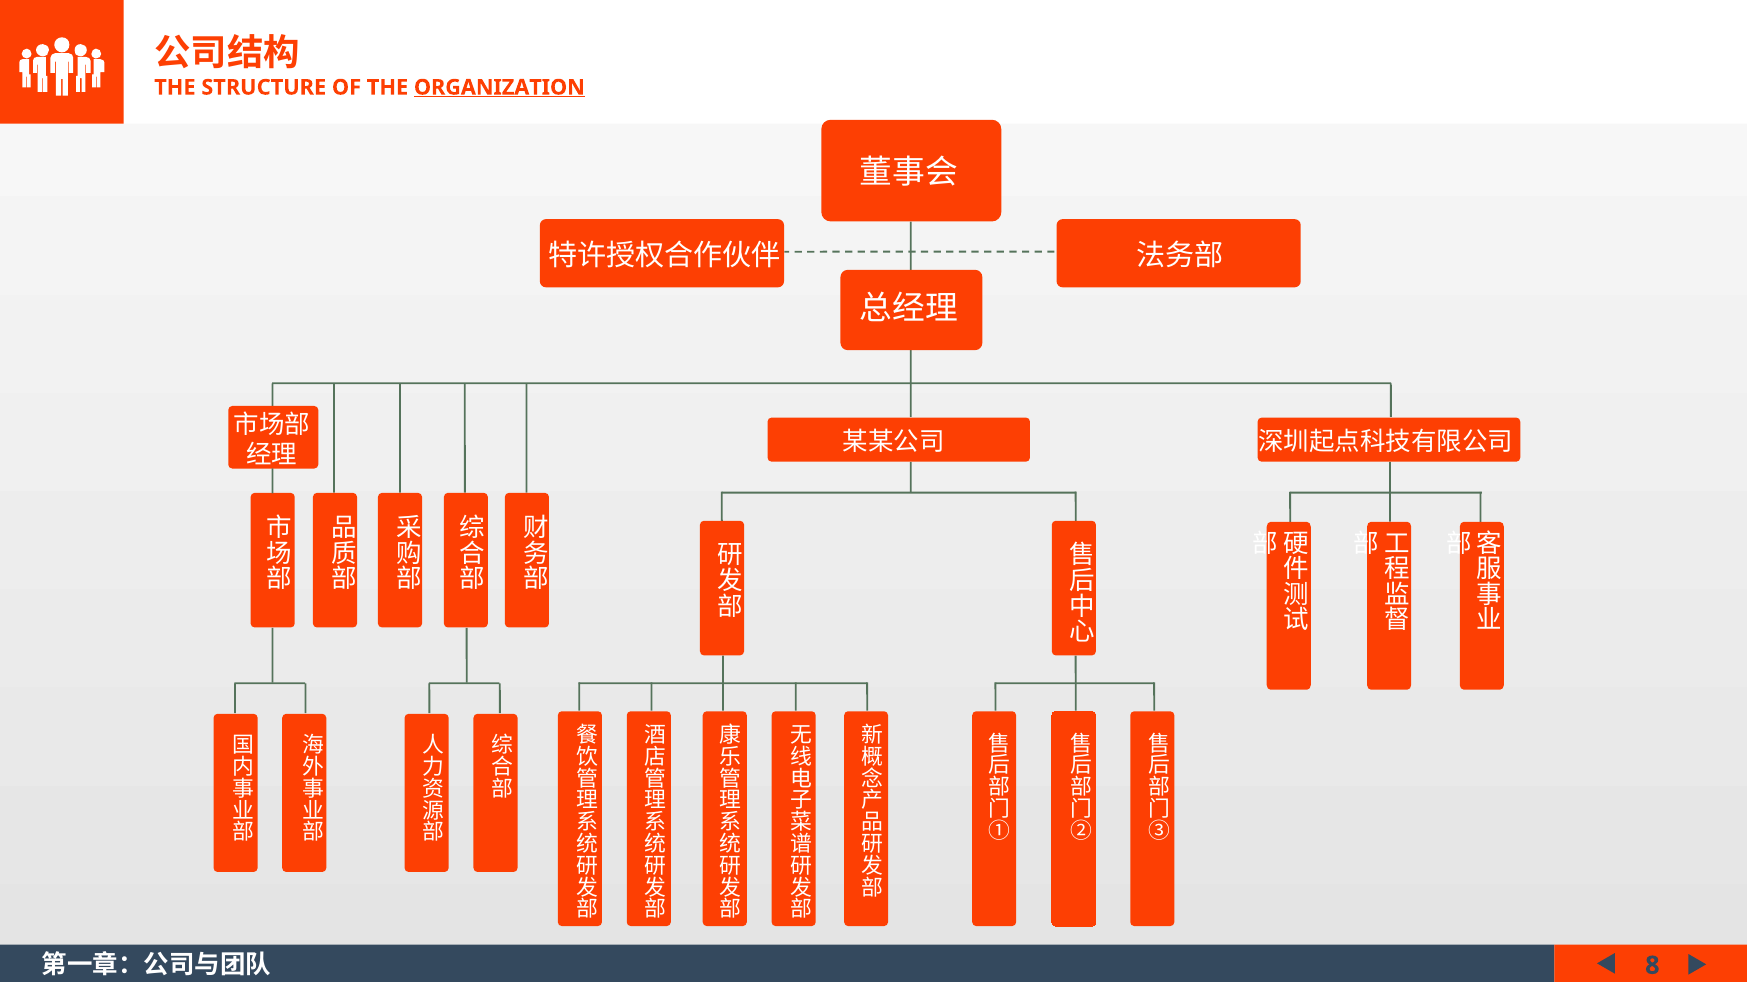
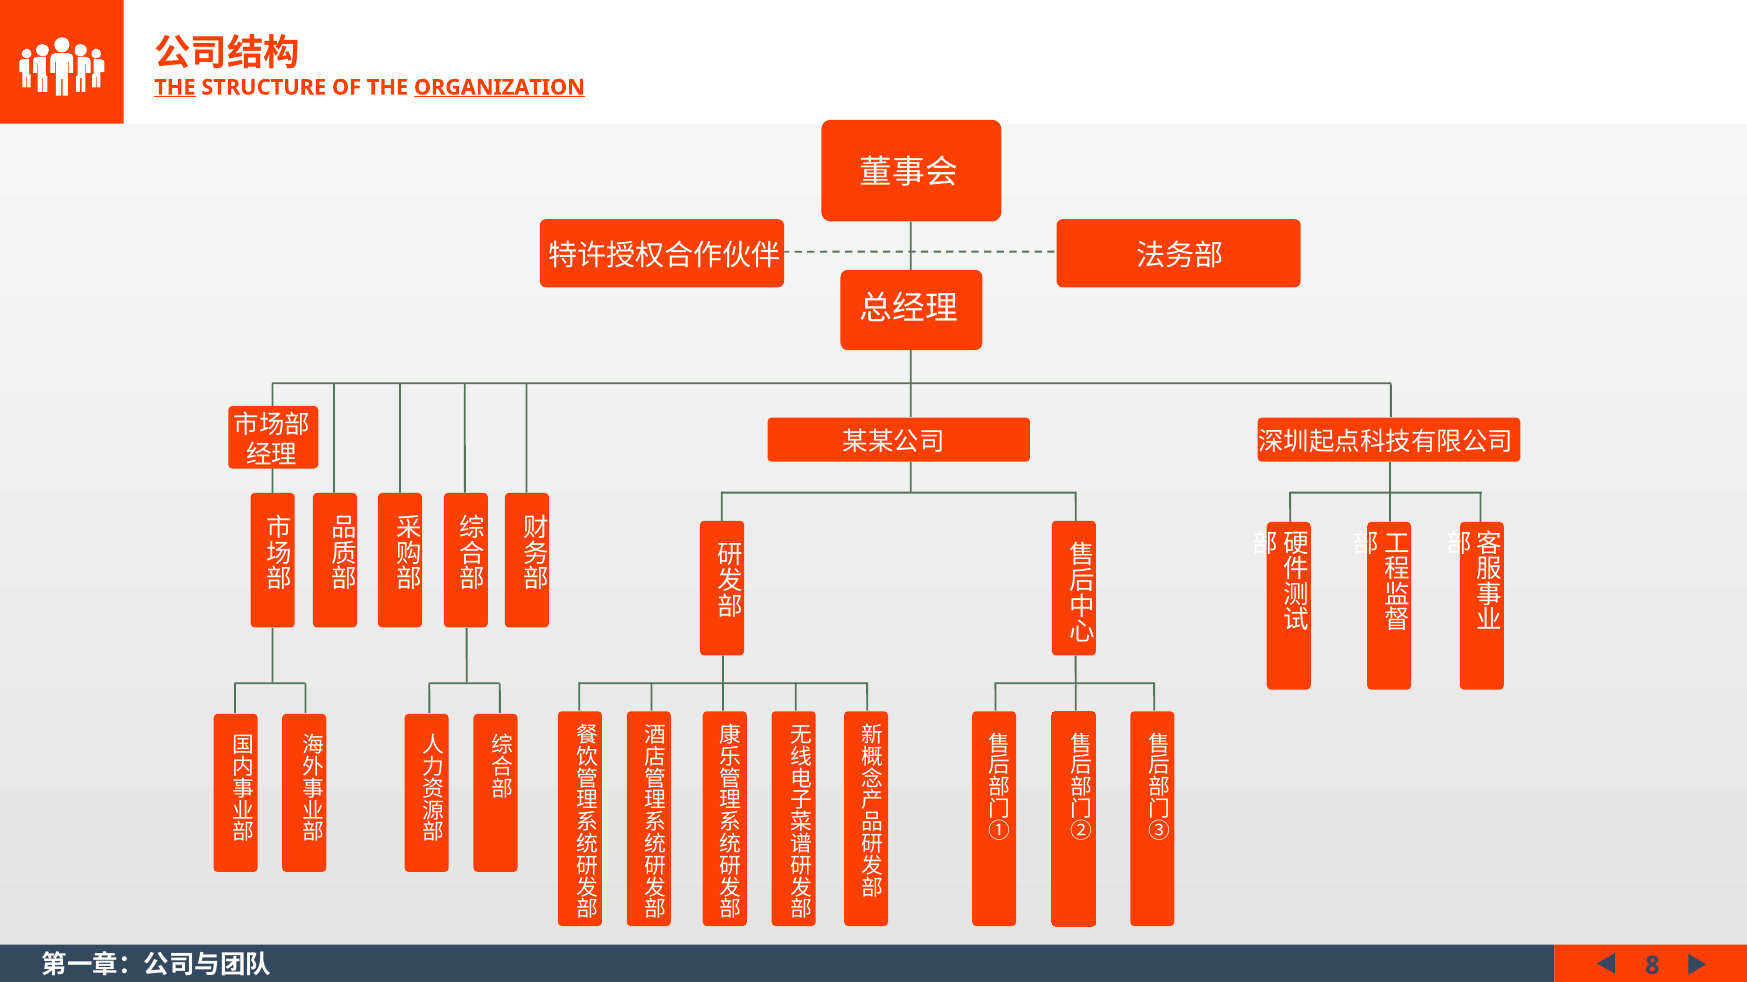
THE at (175, 87) underline: none -> present
